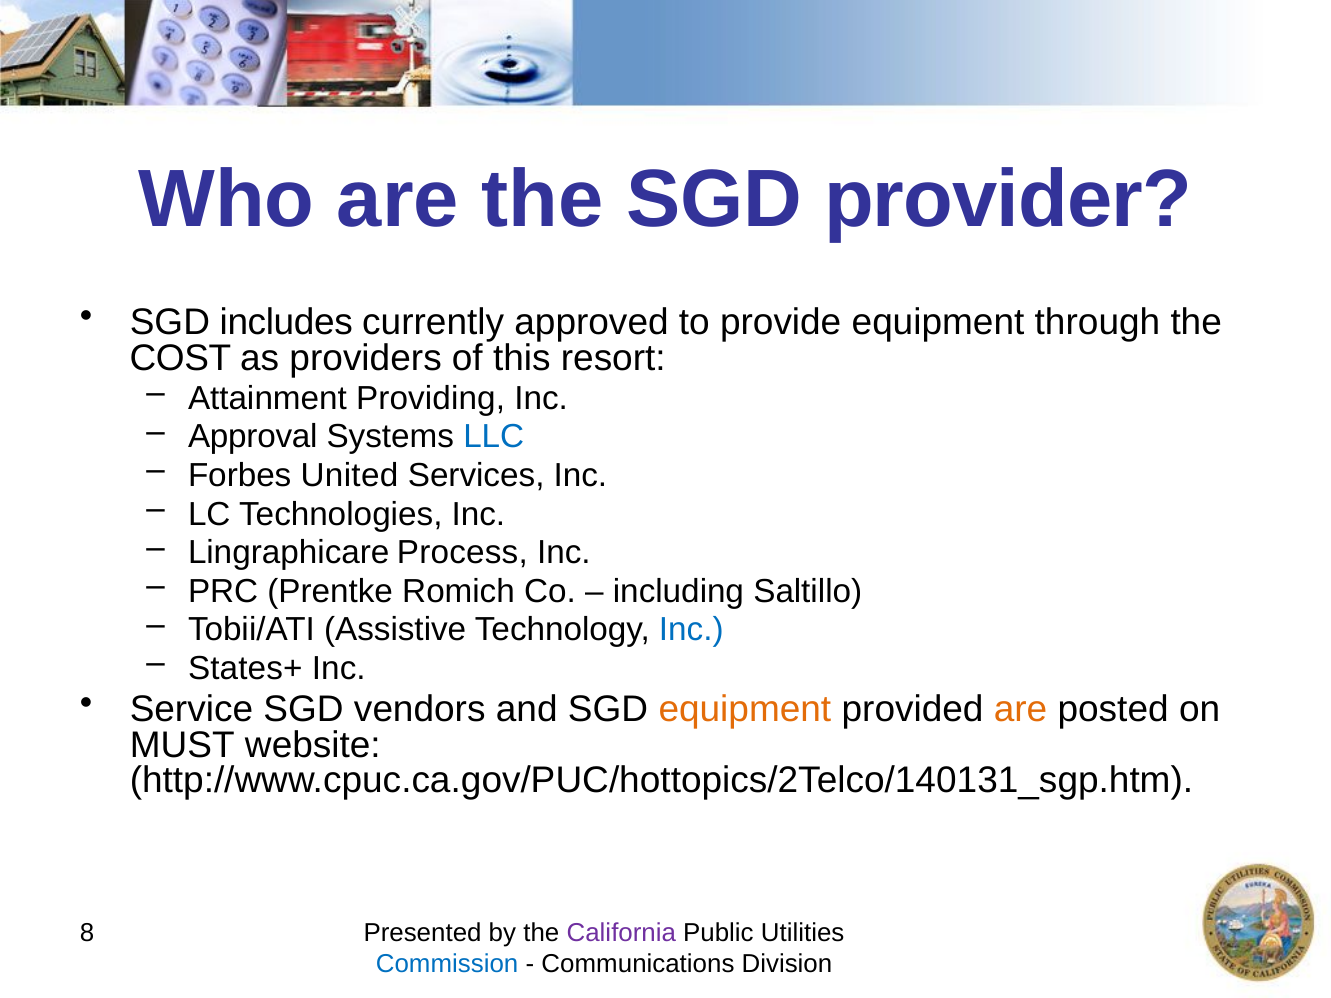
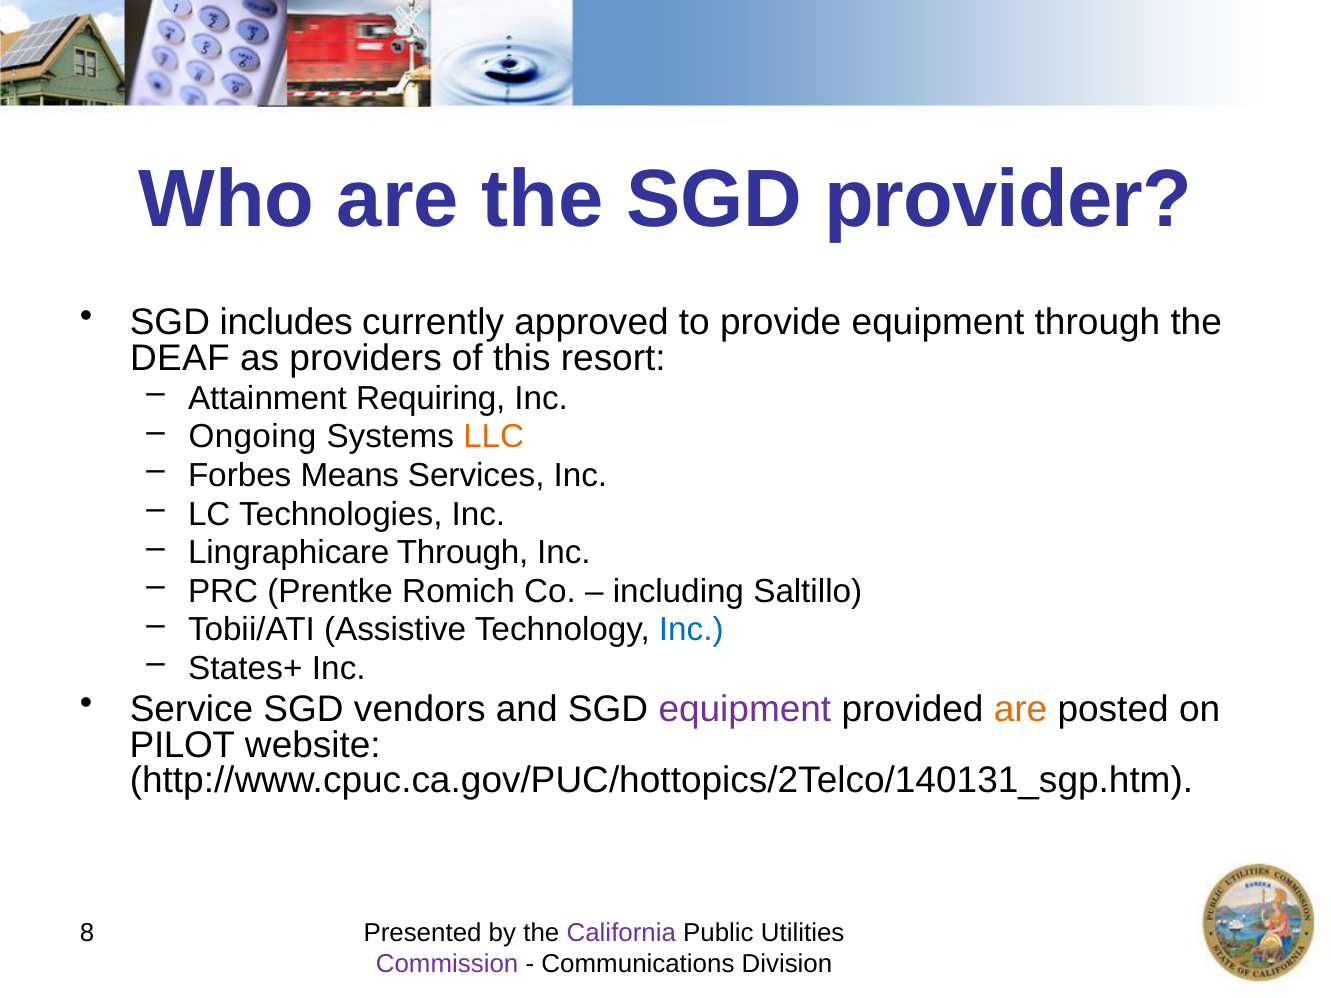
COST: COST -> DEAF
Providing: Providing -> Requiring
Approval: Approval -> Ongoing
LLC colour: blue -> orange
United: United -> Means
Lingraphicare Process: Process -> Through
equipment at (745, 710) colour: orange -> purple
MUST: MUST -> PILOT
Commission colour: blue -> purple
